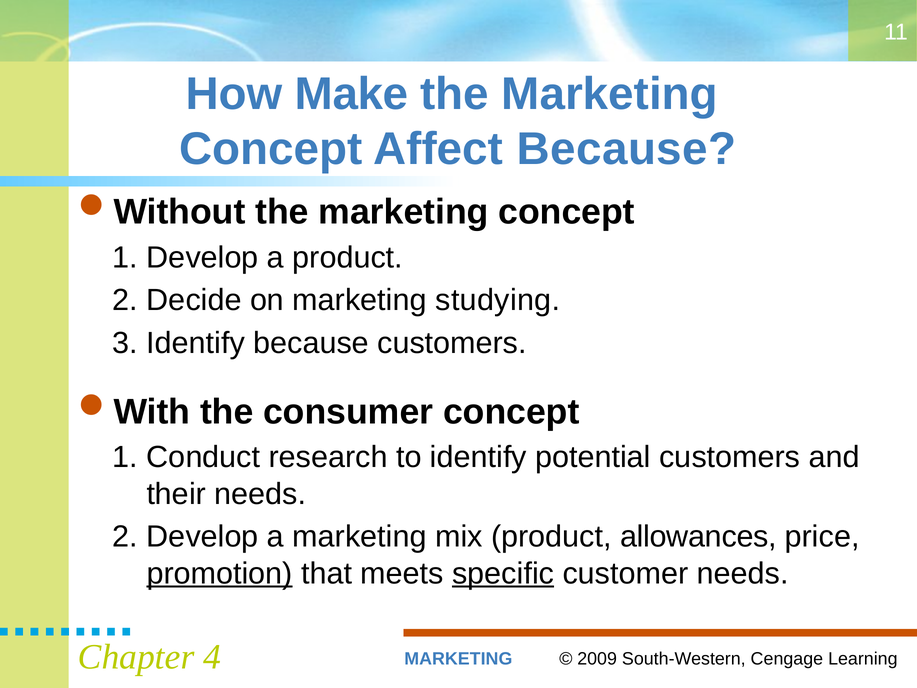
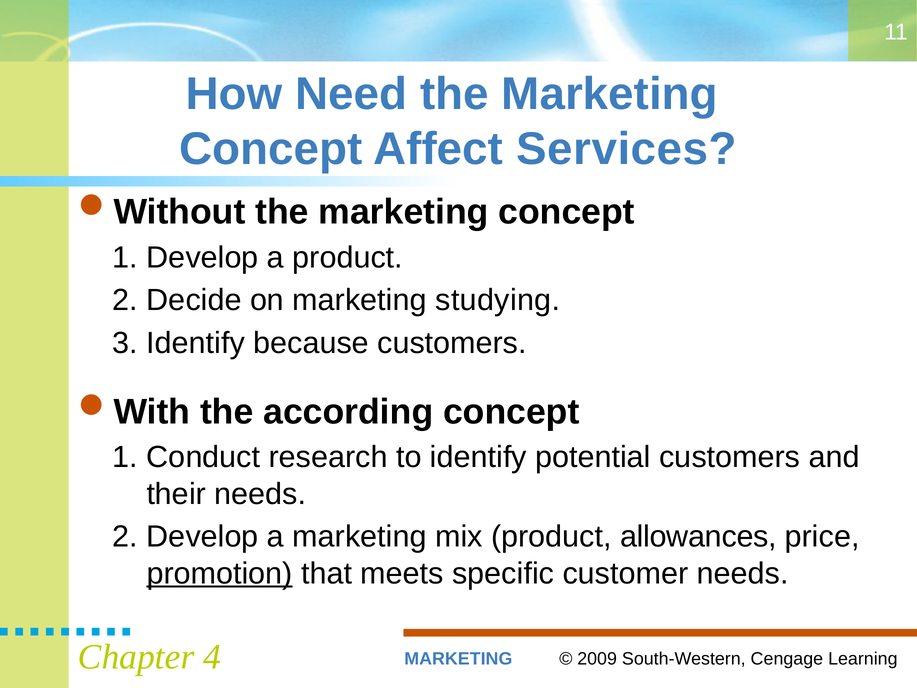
Make: Make -> Need
Affect Because: Because -> Services
consumer: consumer -> according
specific underline: present -> none
